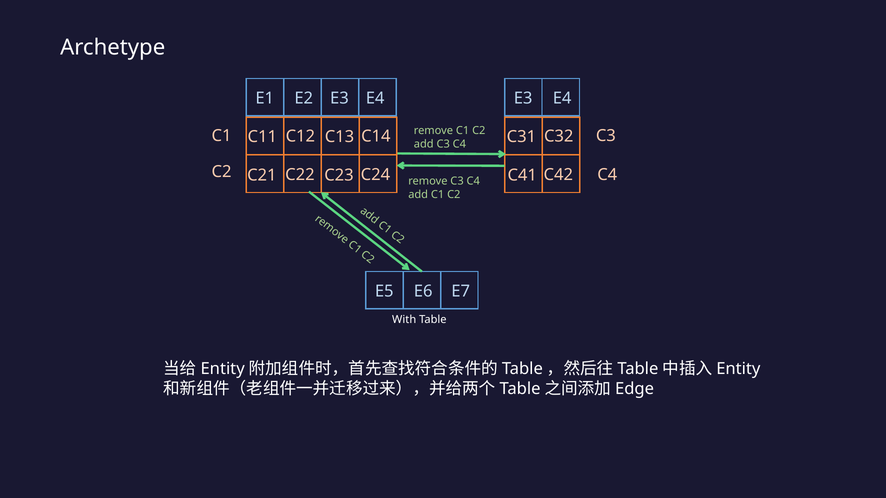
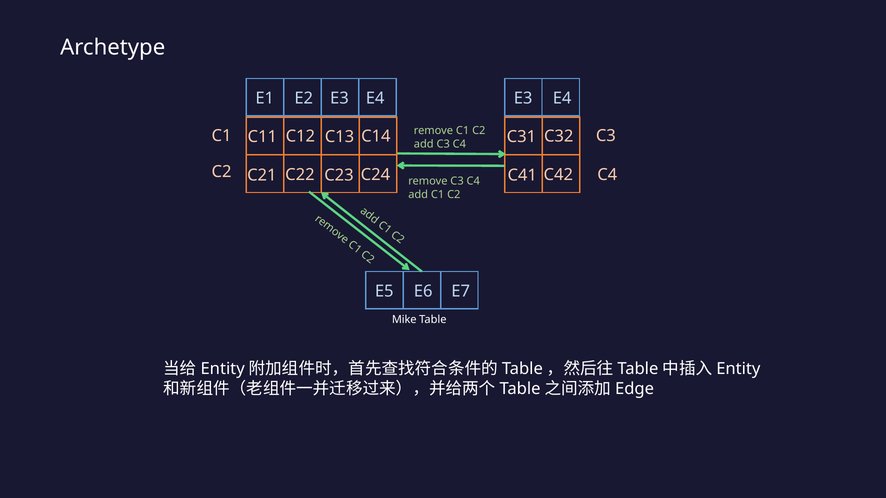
With: With -> Mike
